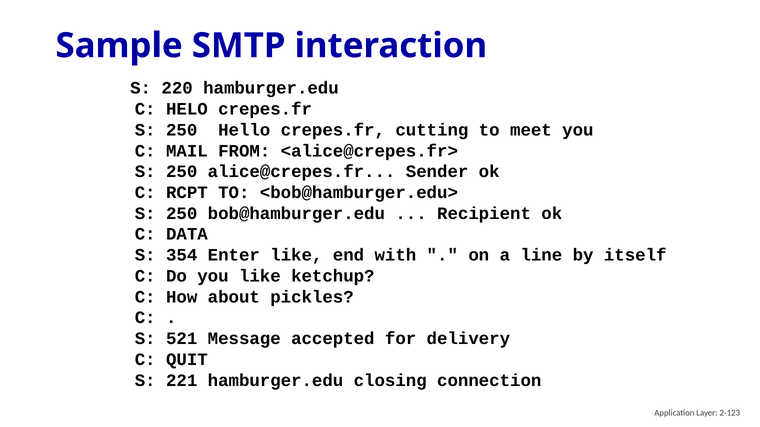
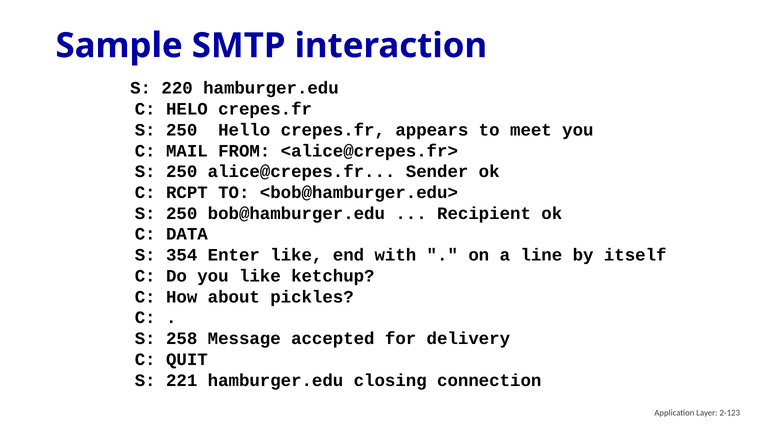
cutting: cutting -> appears
521: 521 -> 258
